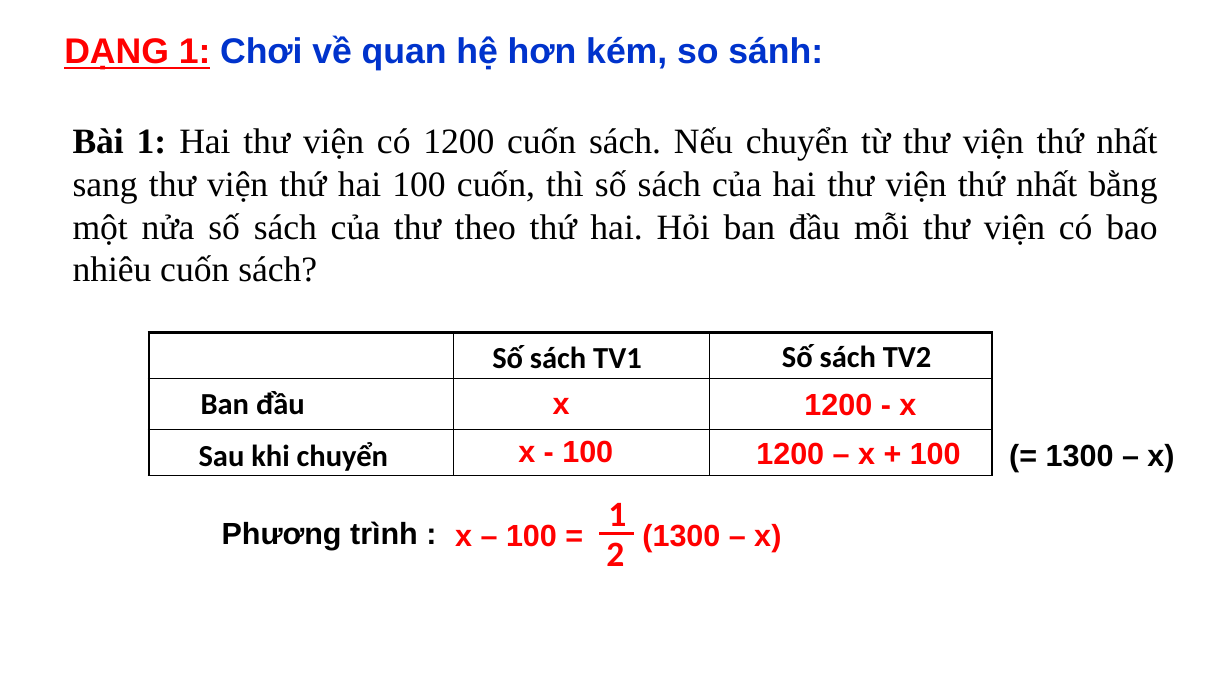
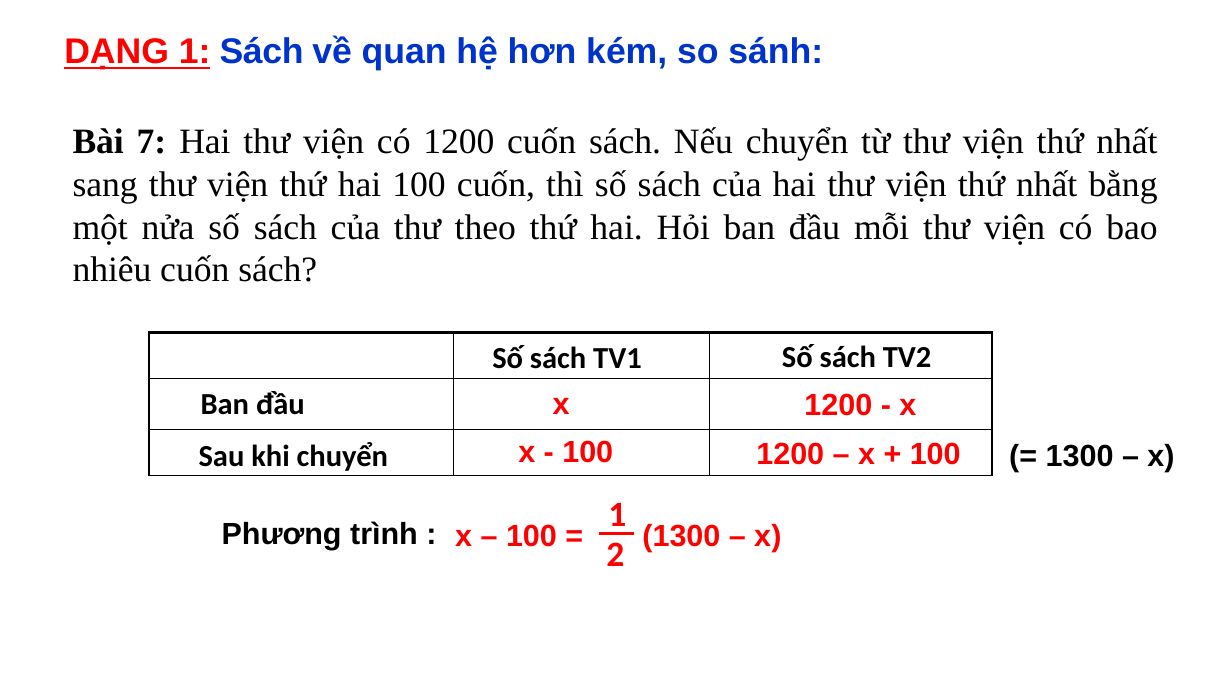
1 Chơi: Chơi -> Sách
Bài 1: 1 -> 7
